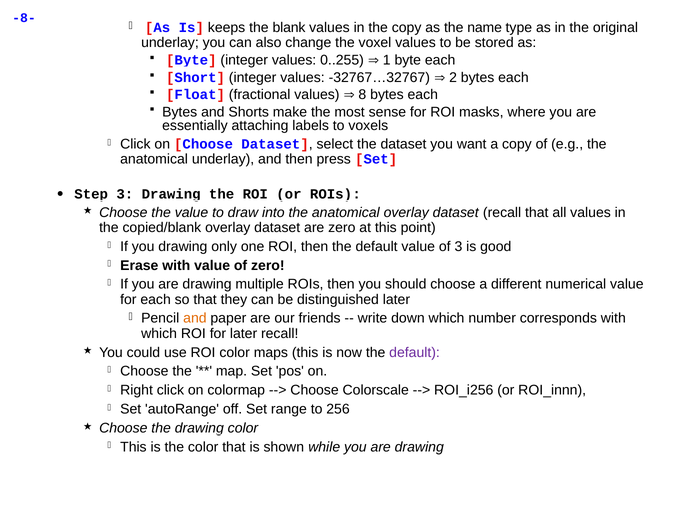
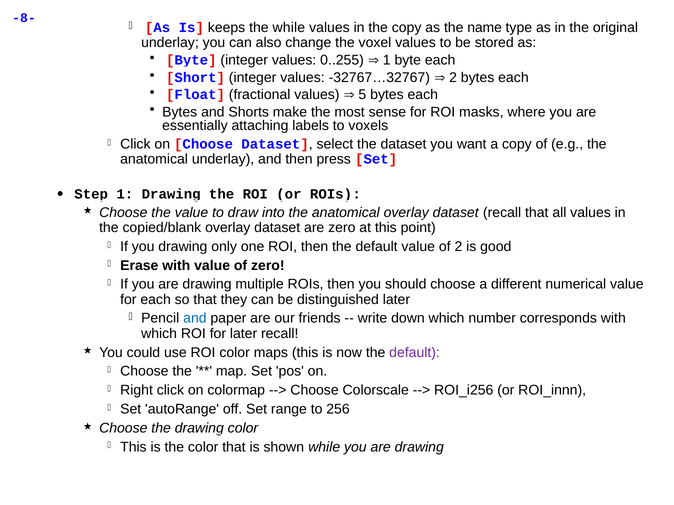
the blank: blank -> while
8: 8 -> 5
Step 3: 3 -> 1
of 3: 3 -> 2
and at (195, 319) colour: orange -> blue
